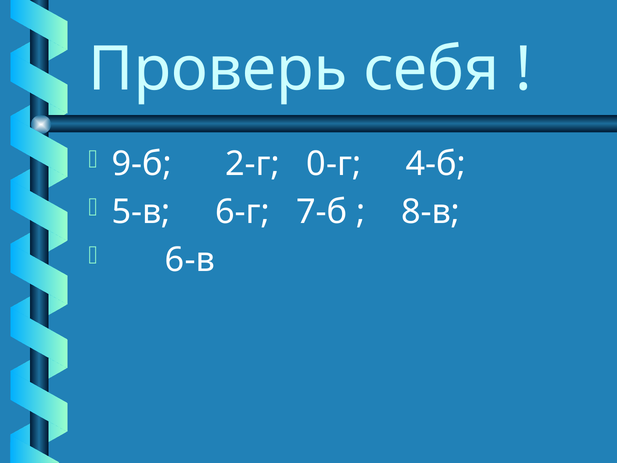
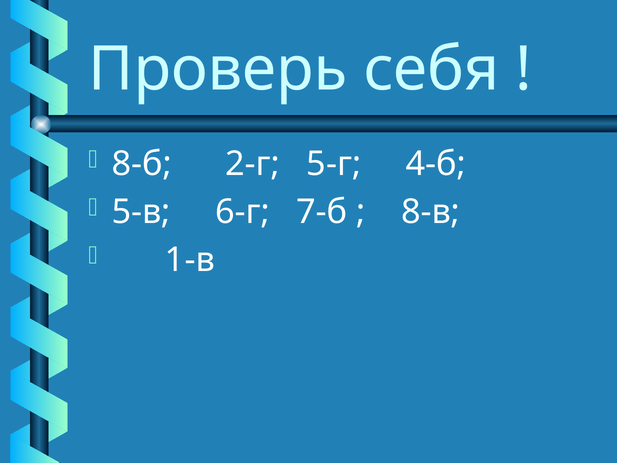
9-б: 9-б -> 8-б
0-г: 0-г -> 5-г
6-в: 6-в -> 1-в
